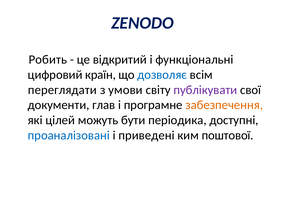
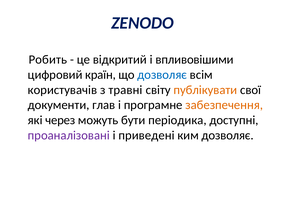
функціональні: функціональні -> впливовішими
переглядати: переглядати -> користувачів
умови: умови -> травні
публікувати colour: purple -> orange
цілей: цілей -> через
проаналізовані colour: blue -> purple
ким поштової: поштової -> дозволяє
